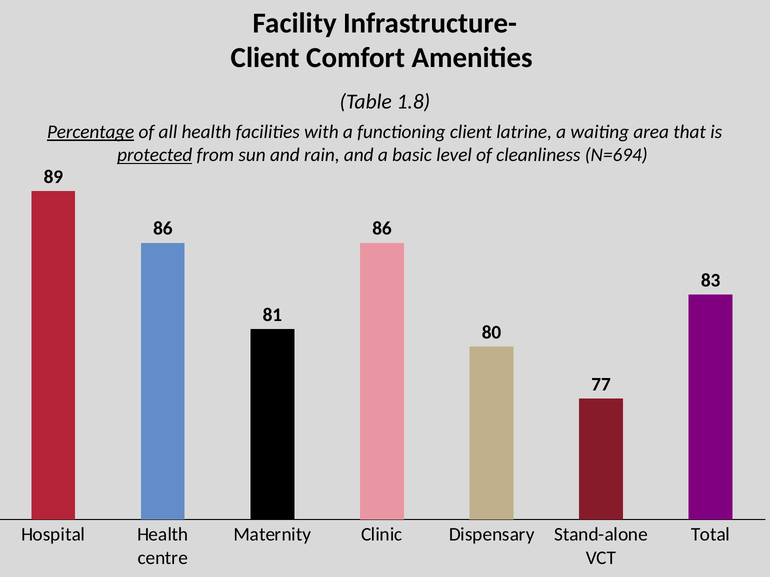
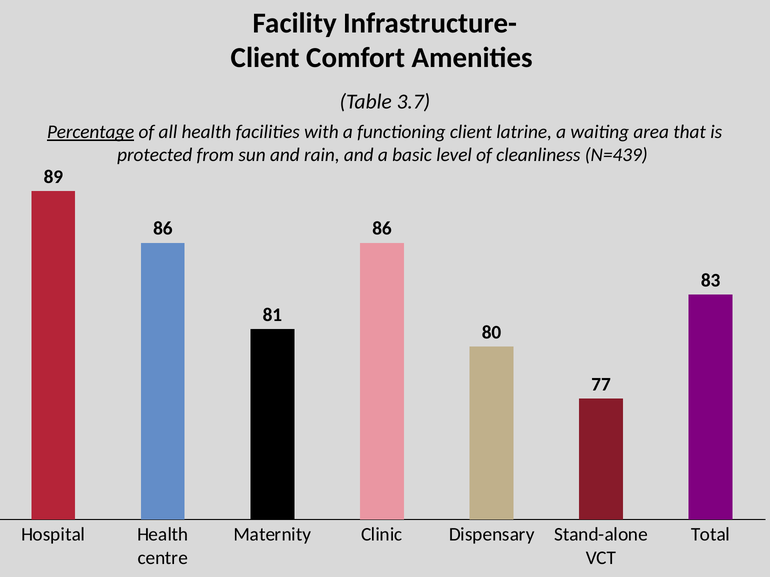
1.8: 1.8 -> 3.7
protected underline: present -> none
N=694: N=694 -> N=439
